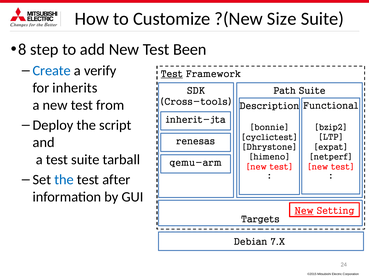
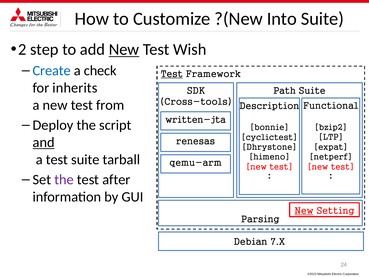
Size: Size -> Into
8: 8 -> 2
New at (124, 50) underline: none -> present
Been: Been -> Wish
verify: verify -> check
inherit-jta: inherit-jta -> written-jta
and underline: none -> present
the at (64, 180) colour: blue -> purple
Targets: Targets -> Parsing
